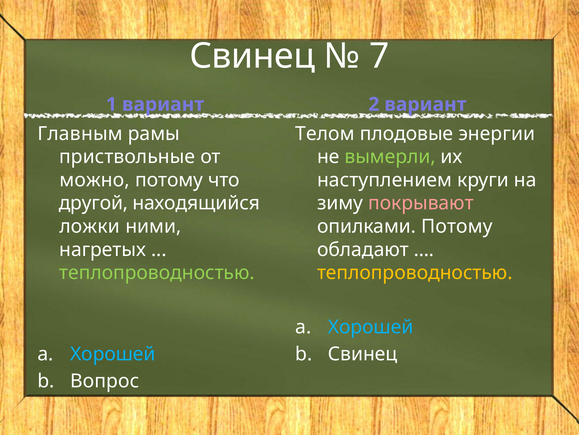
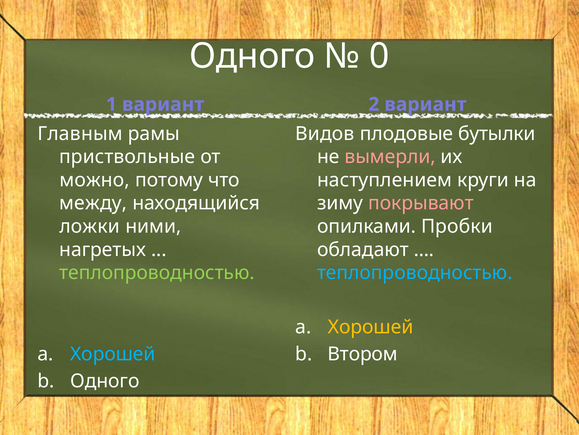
Свинец at (252, 56): Свинец -> Одного
7: 7 -> 0
Телом: Телом -> Видов
энергии: энергии -> бутылки
вымерли colour: light green -> pink
другой: другой -> между
опилками Потому: Потому -> Пробки
теплопроводностью at (415, 272) colour: yellow -> light blue
Хорошей at (371, 326) colour: light blue -> yellow
Свинец at (363, 353): Свинец -> Втором
Вопрос at (105, 380): Вопрос -> Одного
